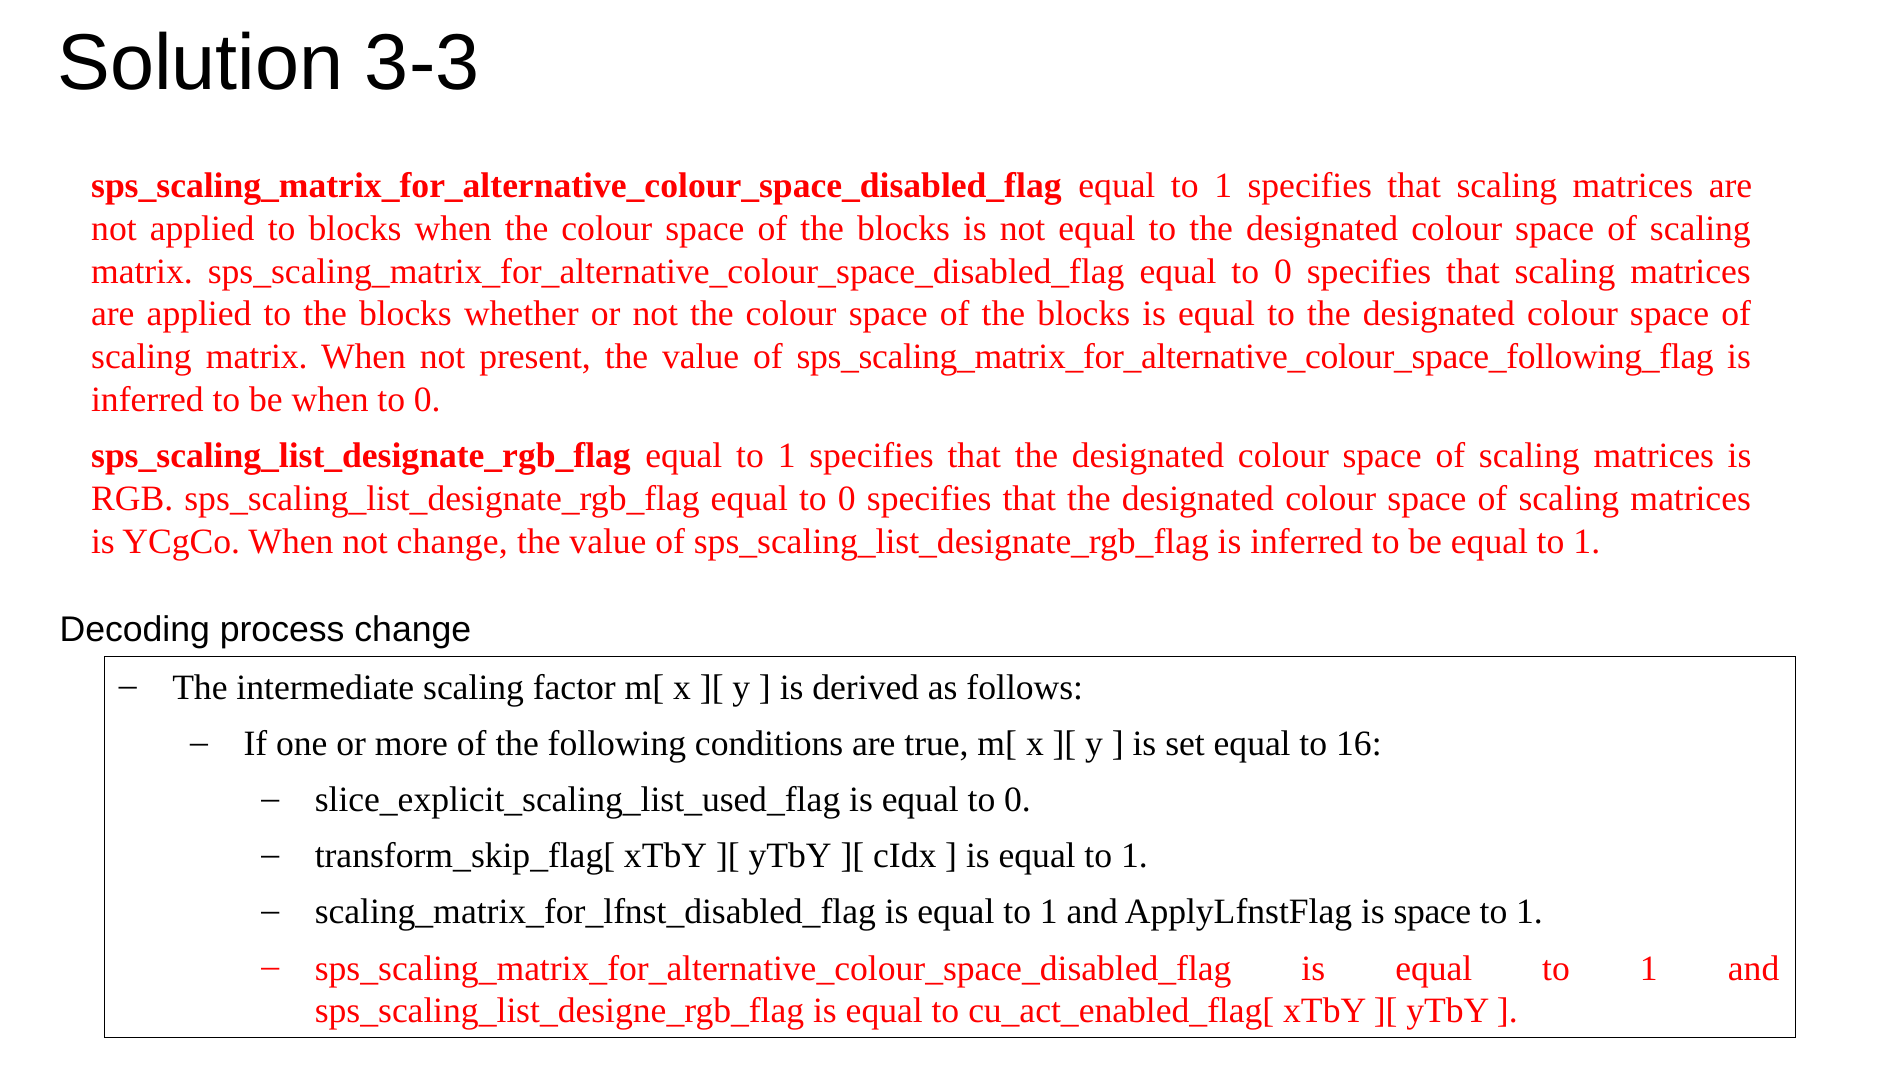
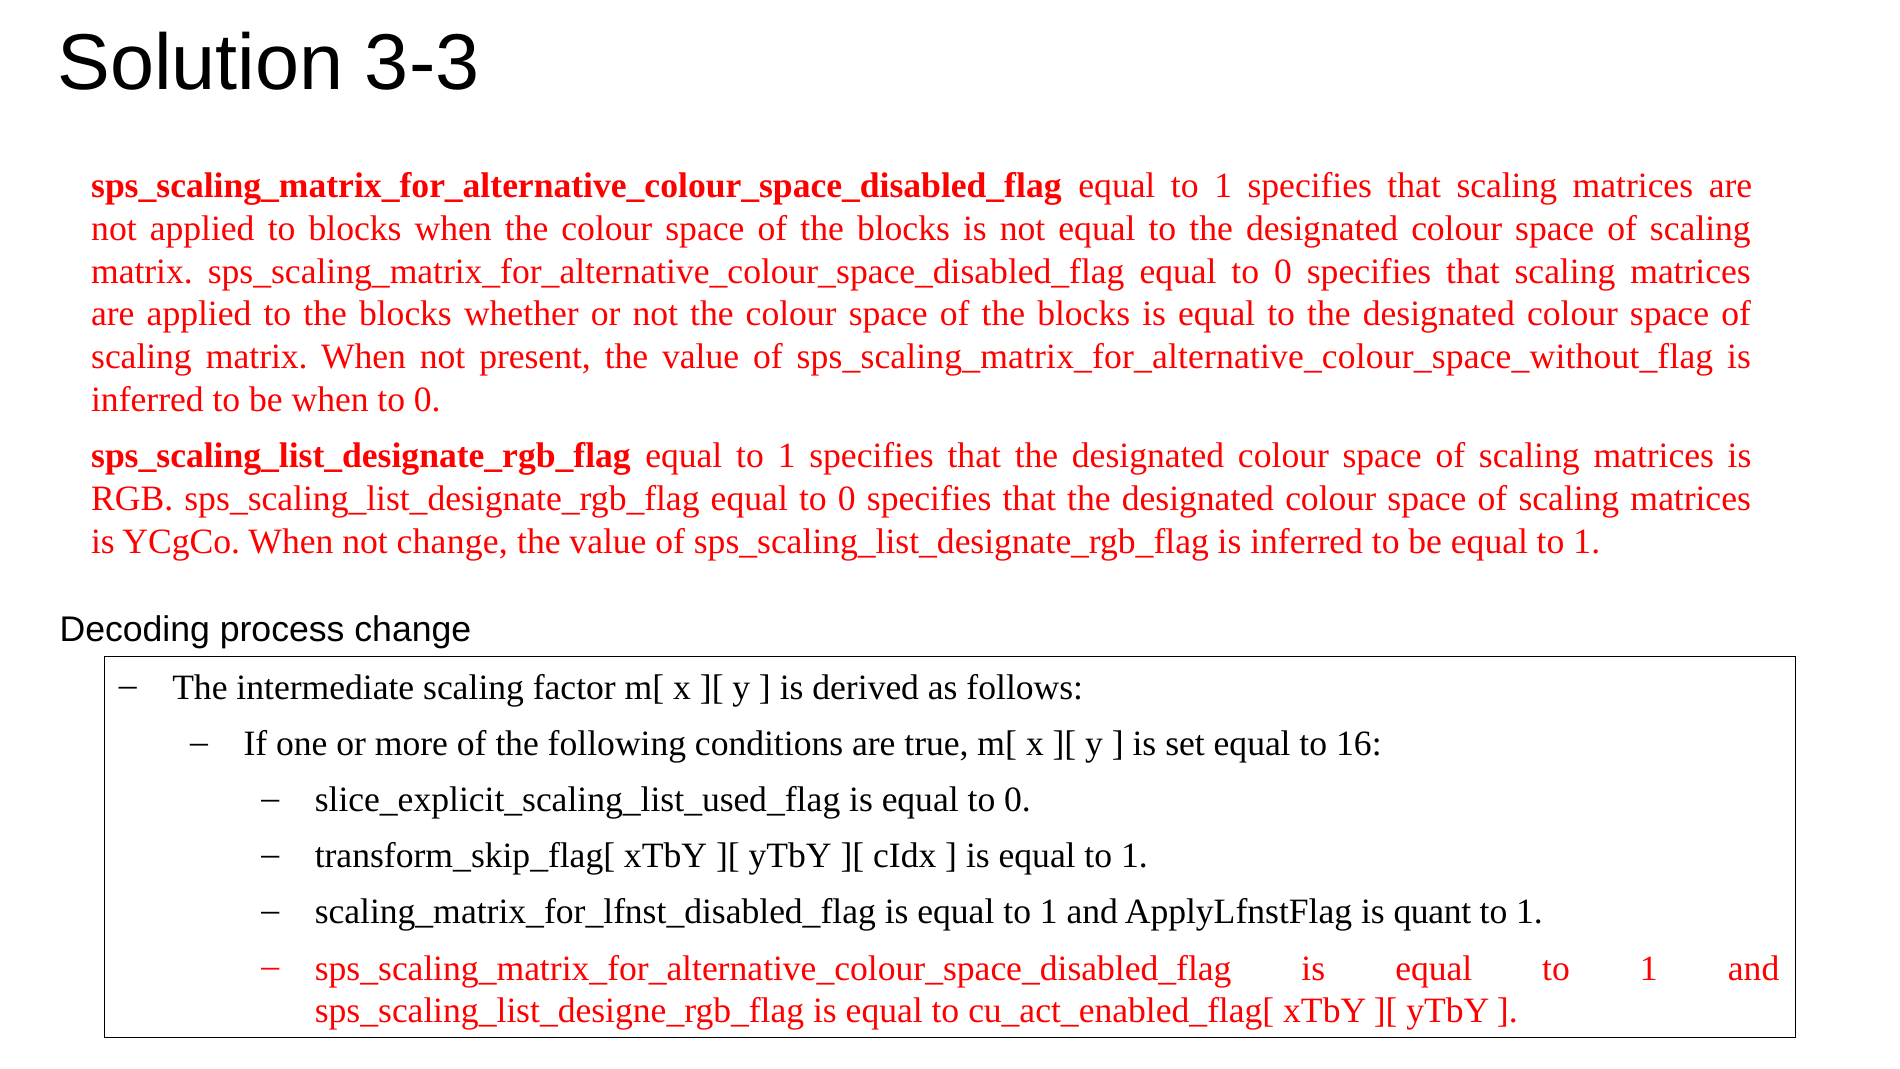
sps_scaling_matrix_for_alternative_colour_space_following_flag: sps_scaling_matrix_for_alternative_colour_space_following_flag -> sps_scaling_matrix_for_alternative_colour_space_without_flag
is space: space -> quant
